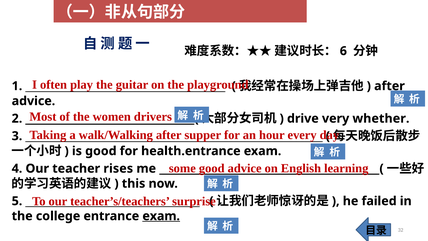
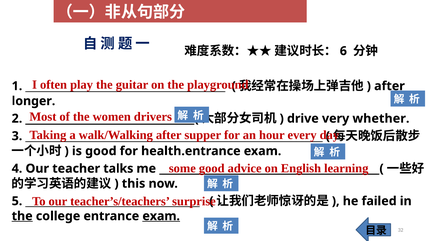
advice at (33, 101): advice -> longer
rises: rises -> talks
the at (22, 216) underline: none -> present
